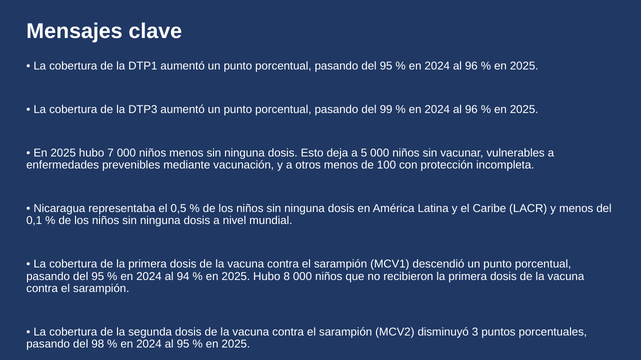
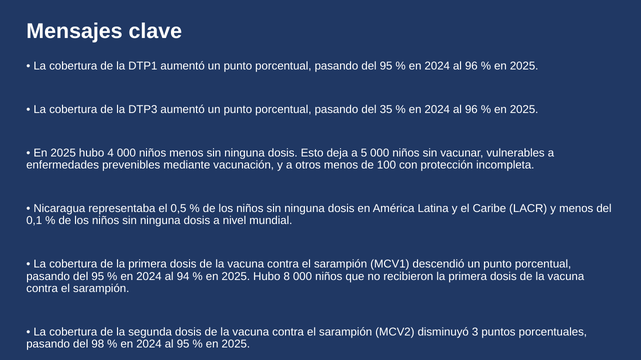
99: 99 -> 35
7: 7 -> 4
